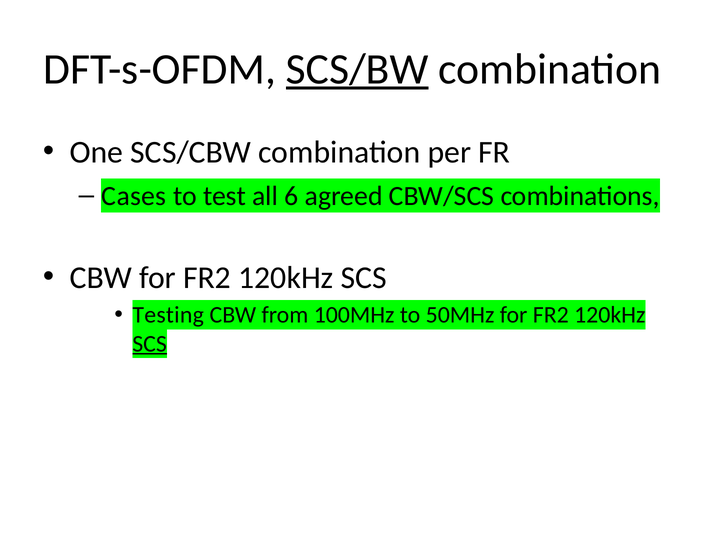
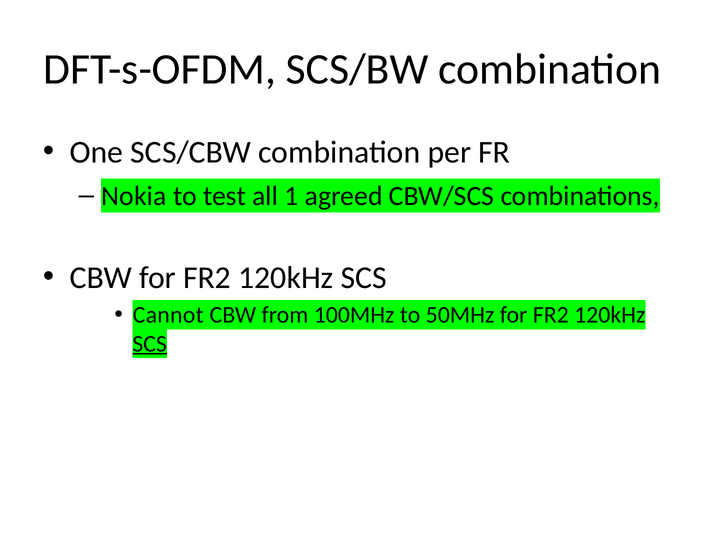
SCS/BW underline: present -> none
Cases: Cases -> Nokia
6: 6 -> 1
Testing: Testing -> Cannot
